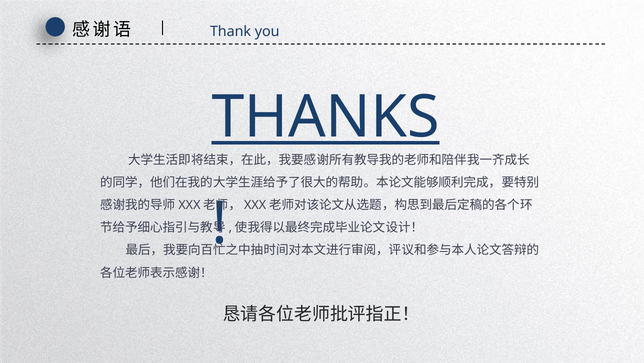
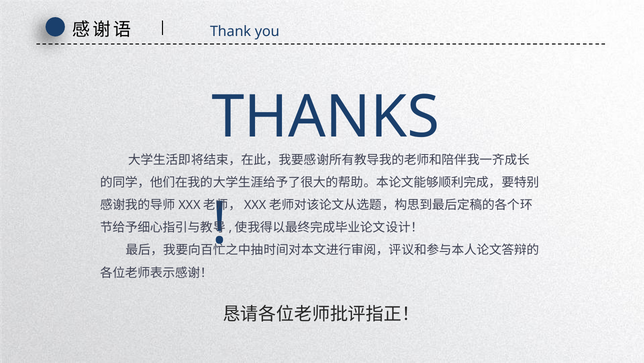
THANKS underline: present -> none
